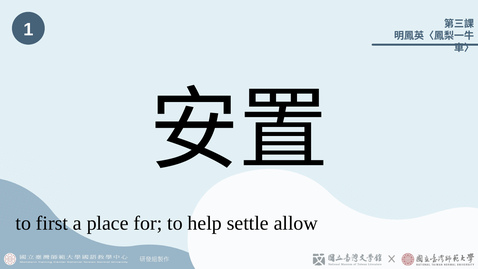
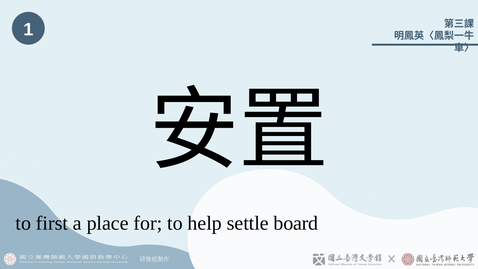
allow: allow -> board
